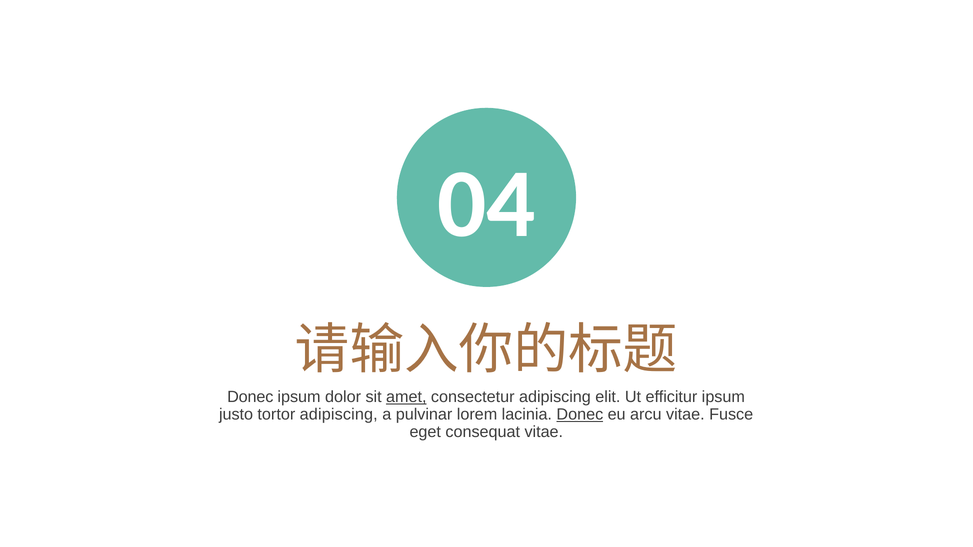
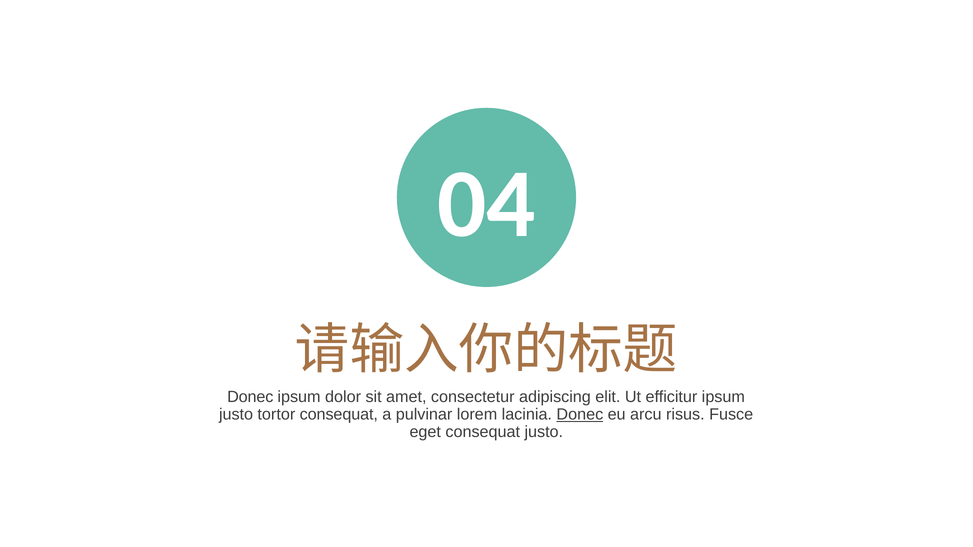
amet underline: present -> none
tortor adipiscing: adipiscing -> consequat
arcu vitae: vitae -> risus
consequat vitae: vitae -> justo
